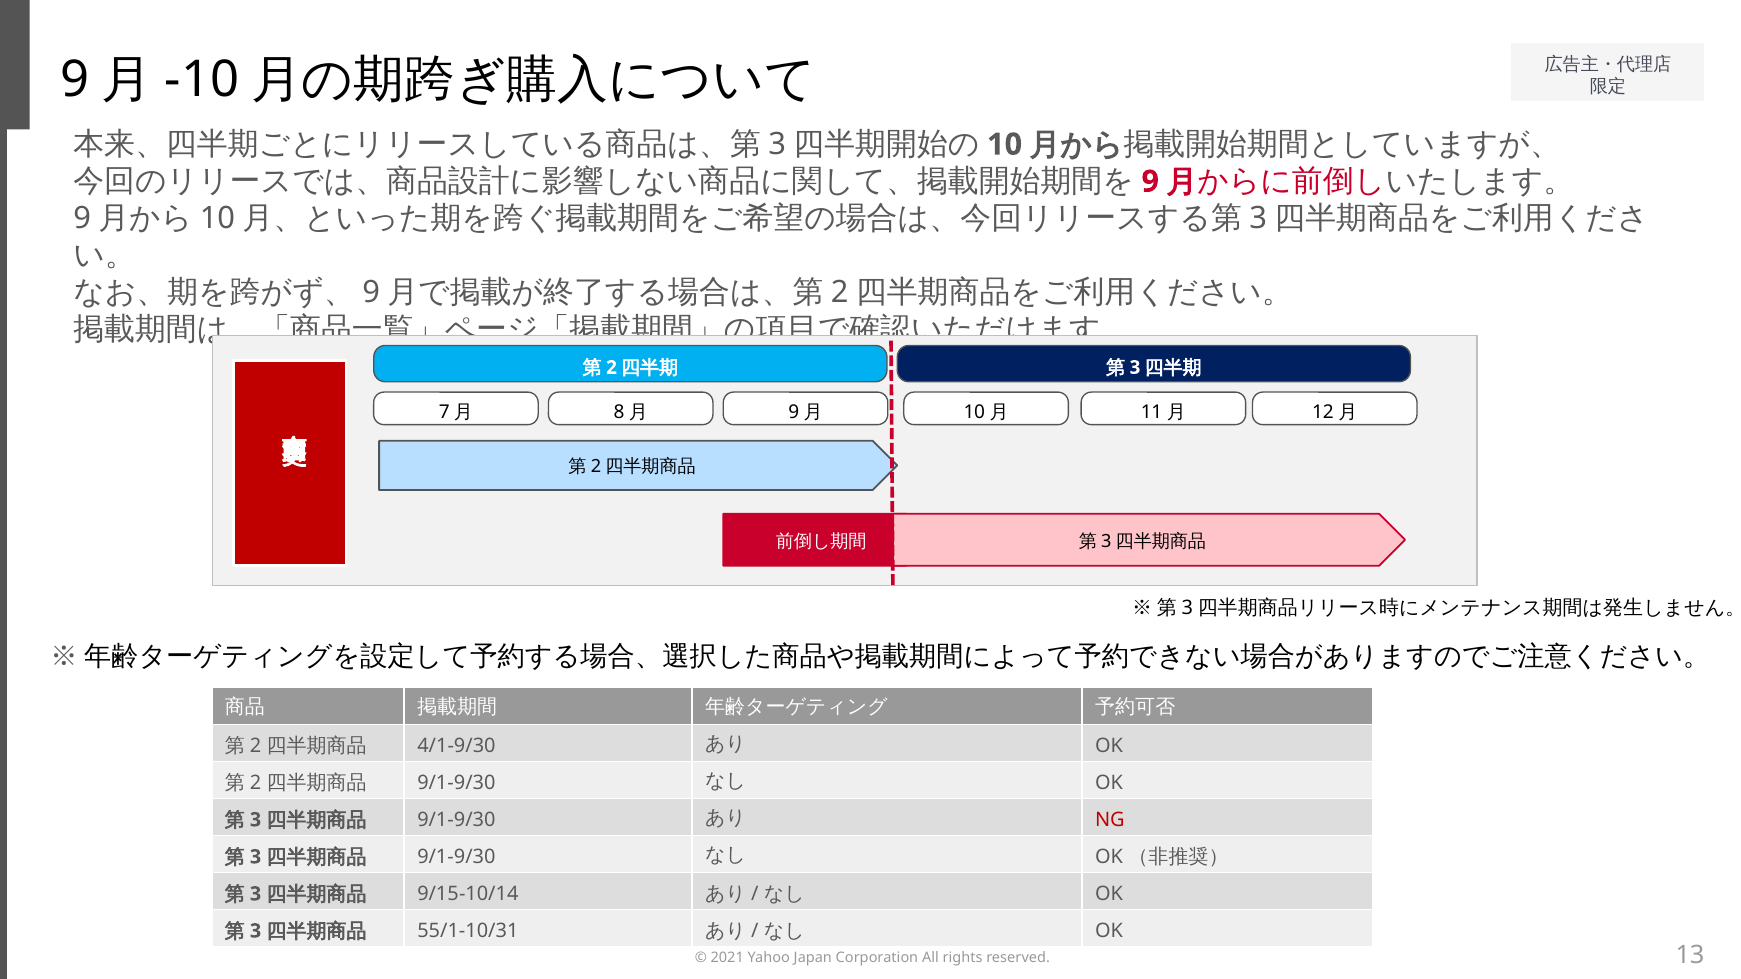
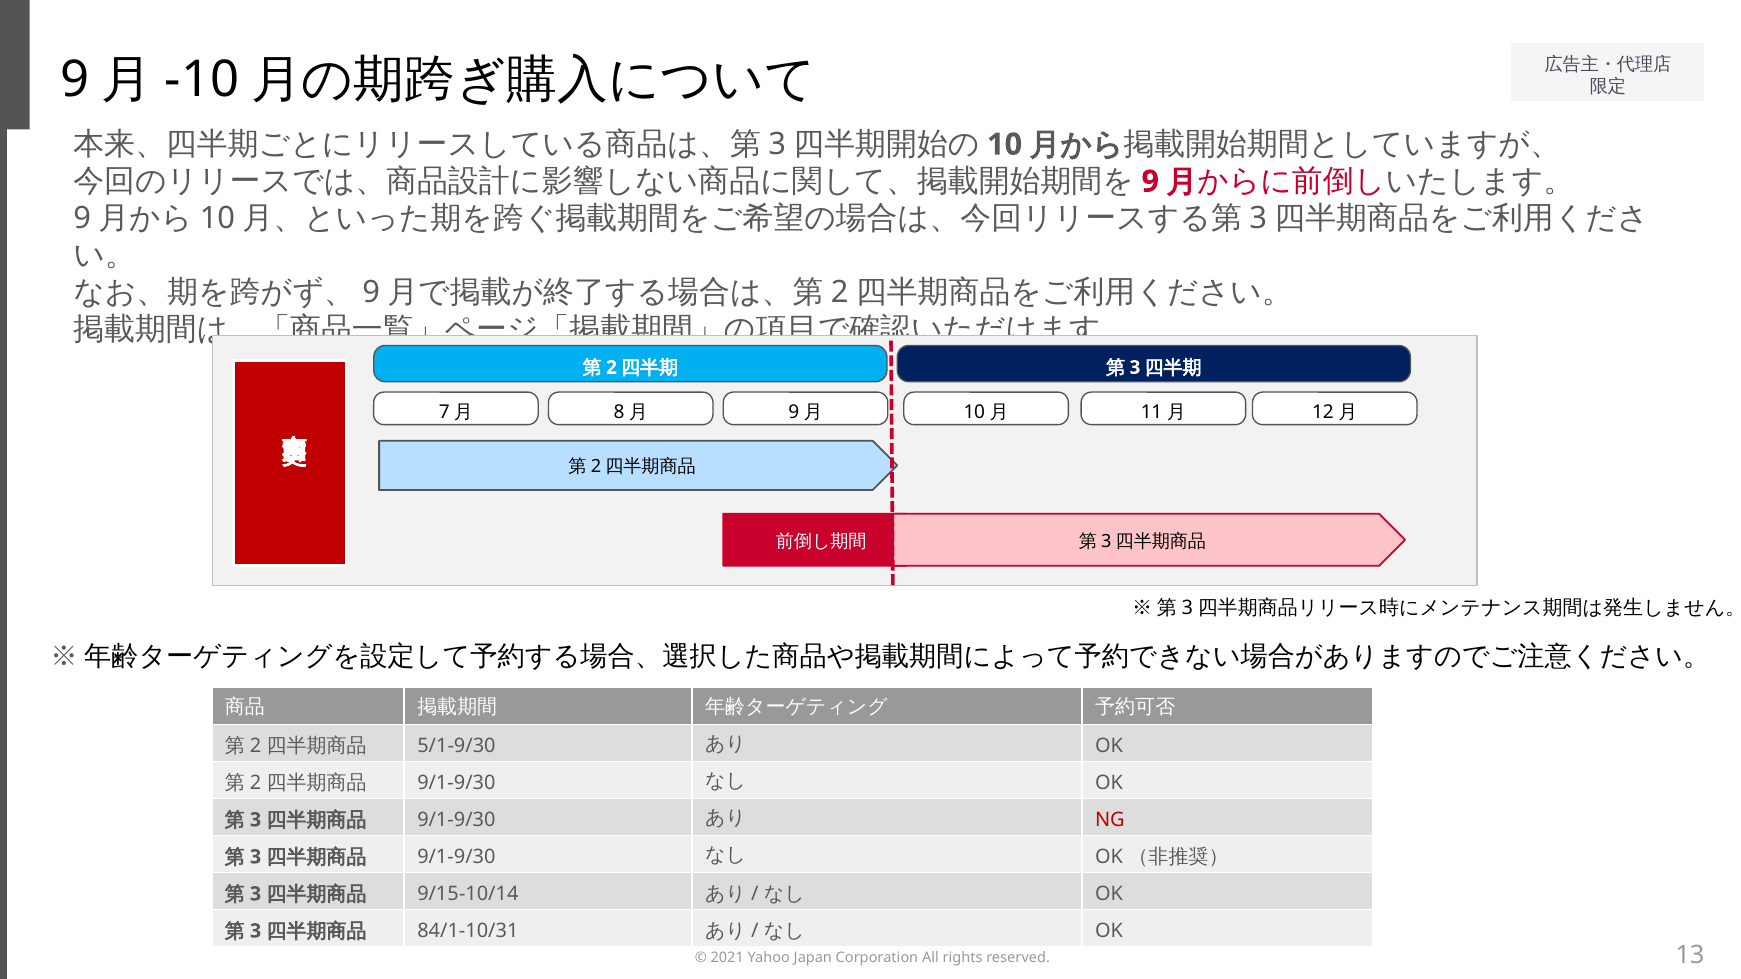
4/1-9/30: 4/1-9/30 -> 5/1-9/30
55/1-10/31: 55/1-10/31 -> 84/1-10/31
